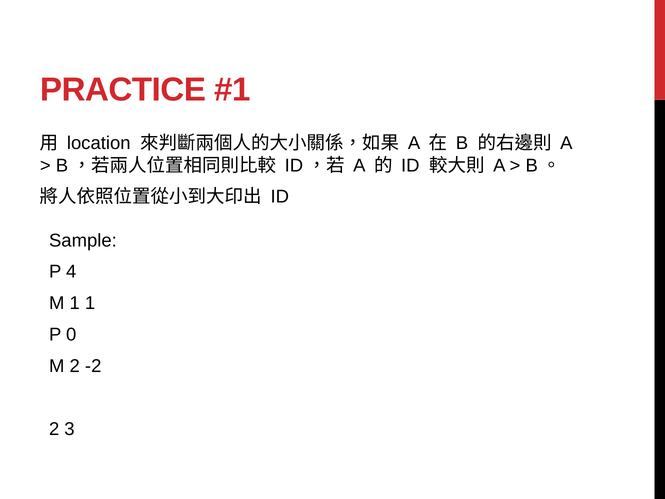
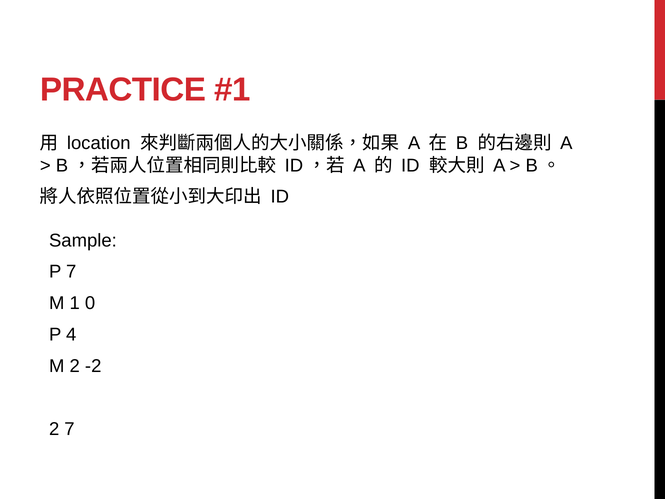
P 4: 4 -> 7
1 1: 1 -> 0
0: 0 -> 4
2 3: 3 -> 7
